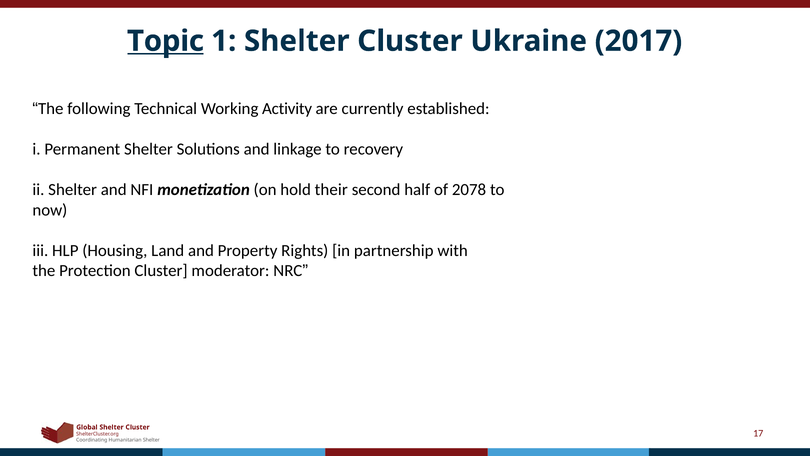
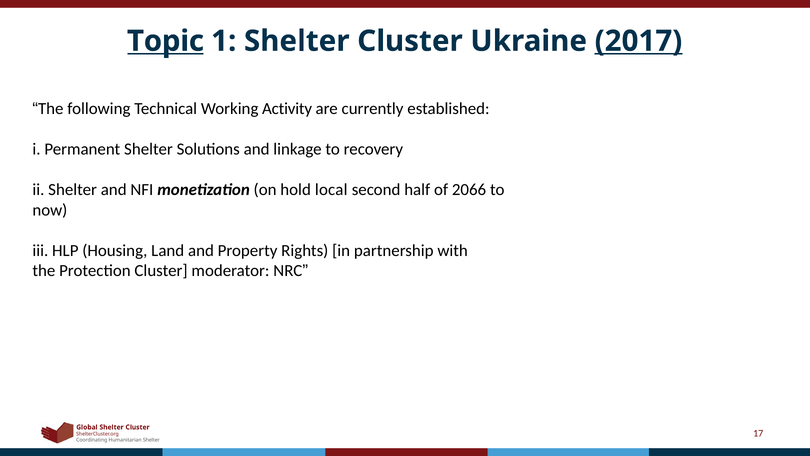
2017 underline: none -> present
their: their -> local
2078: 2078 -> 2066
